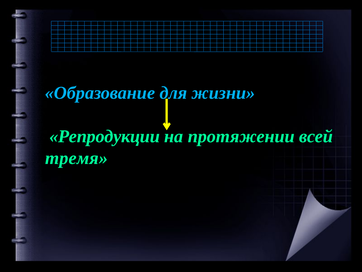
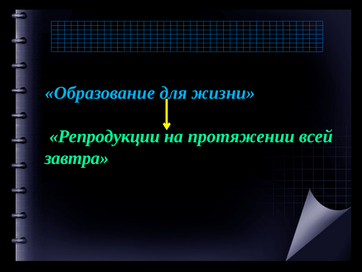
тремя: тремя -> завтра
